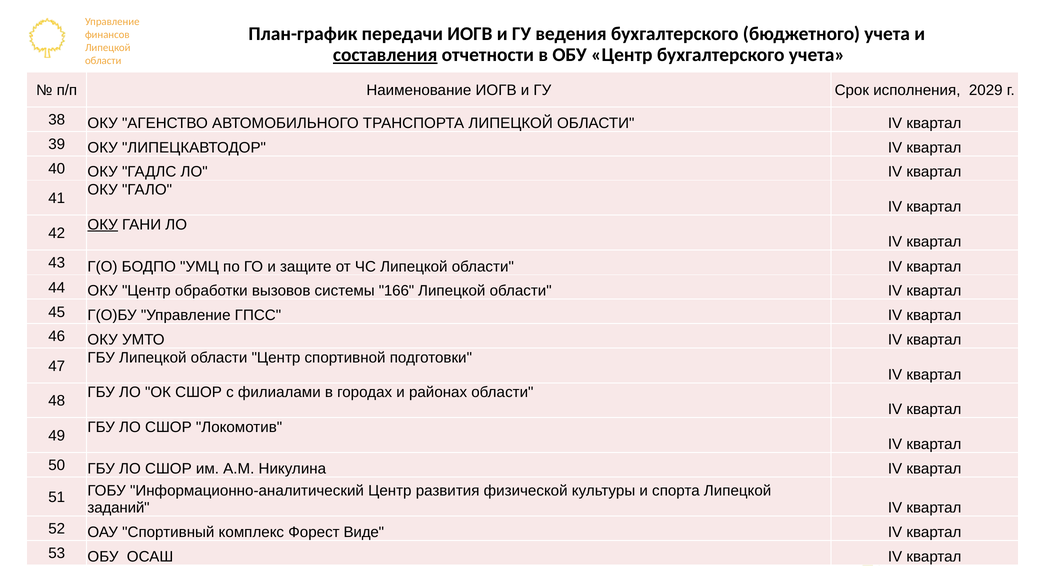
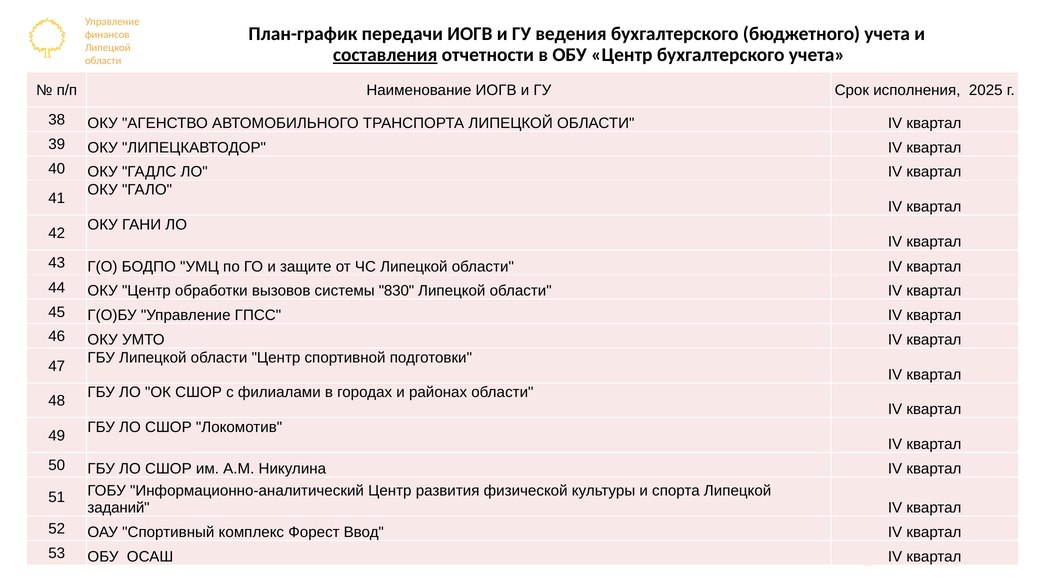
2029: 2029 -> 2025
ОКУ at (103, 225) underline: present -> none
166: 166 -> 830
Виде: Виде -> Ввод
